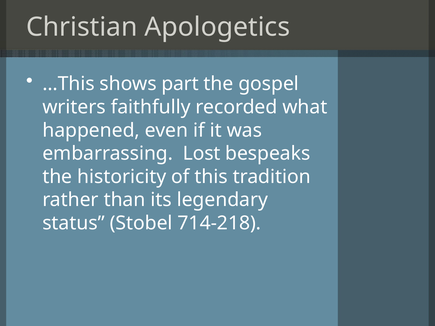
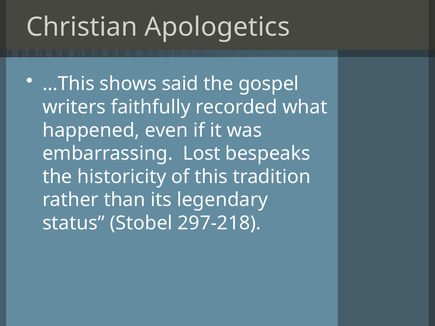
part: part -> said
714-218: 714-218 -> 297-218
